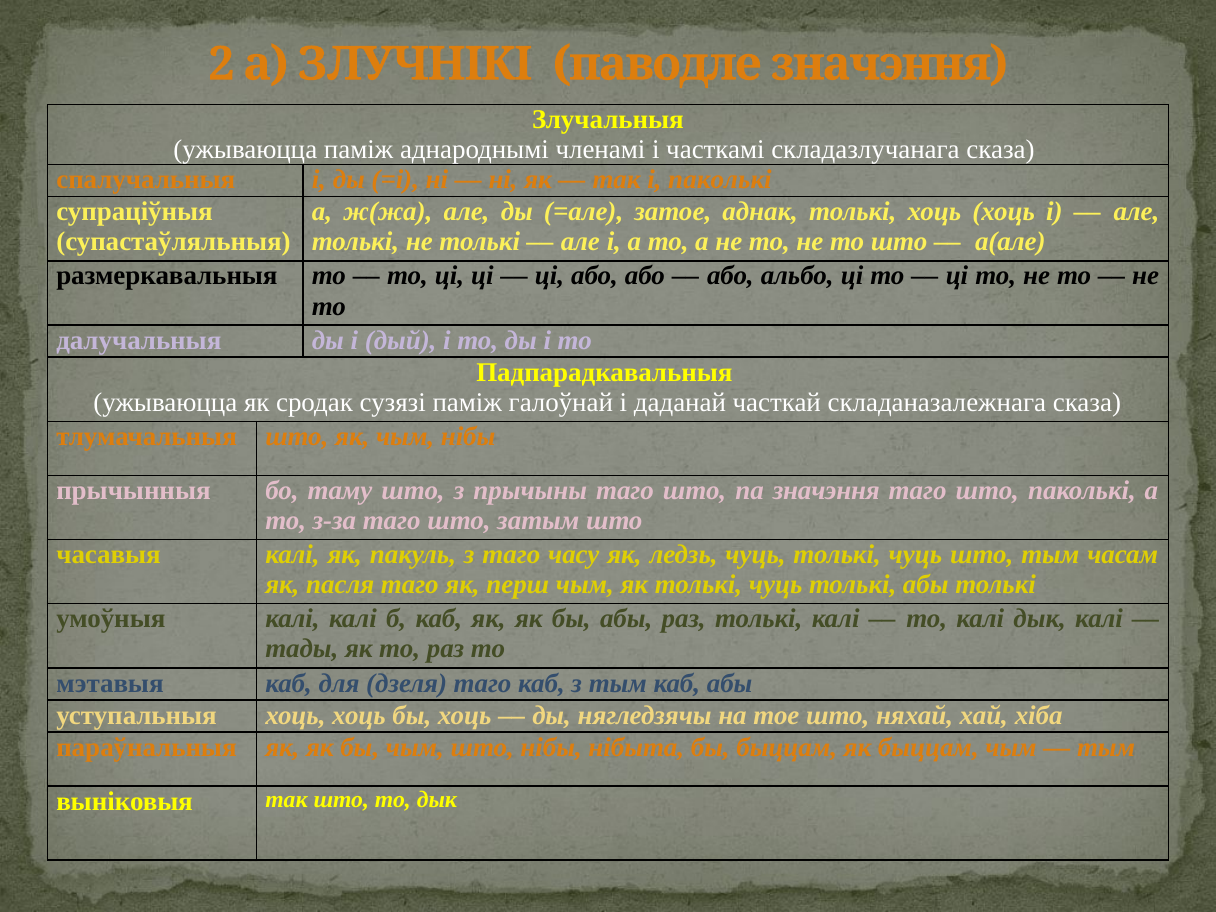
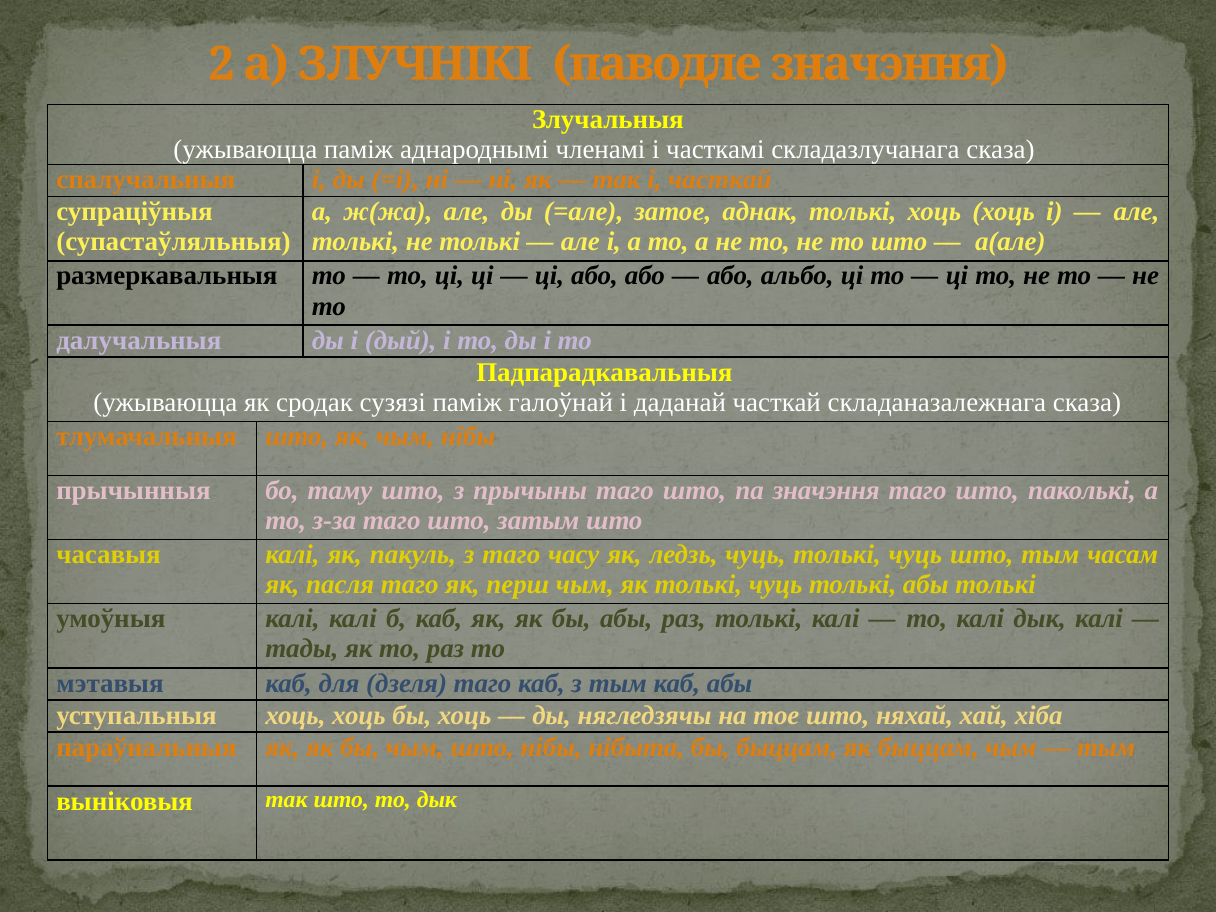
і паколькі: паколькі -> часткай
